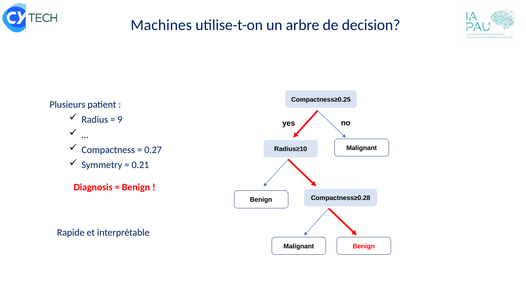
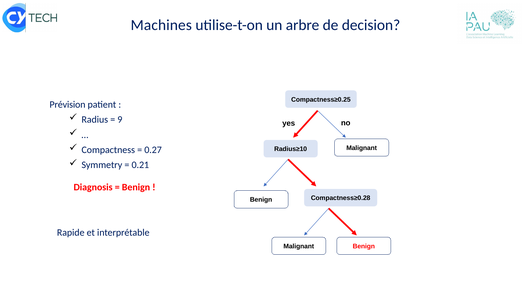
Plusieurs: Plusieurs -> Prévision
